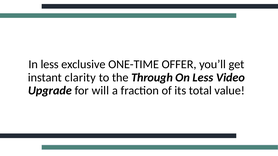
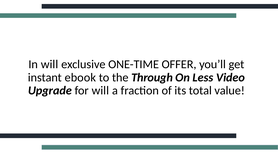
In less: less -> will
clarity: clarity -> ebook
